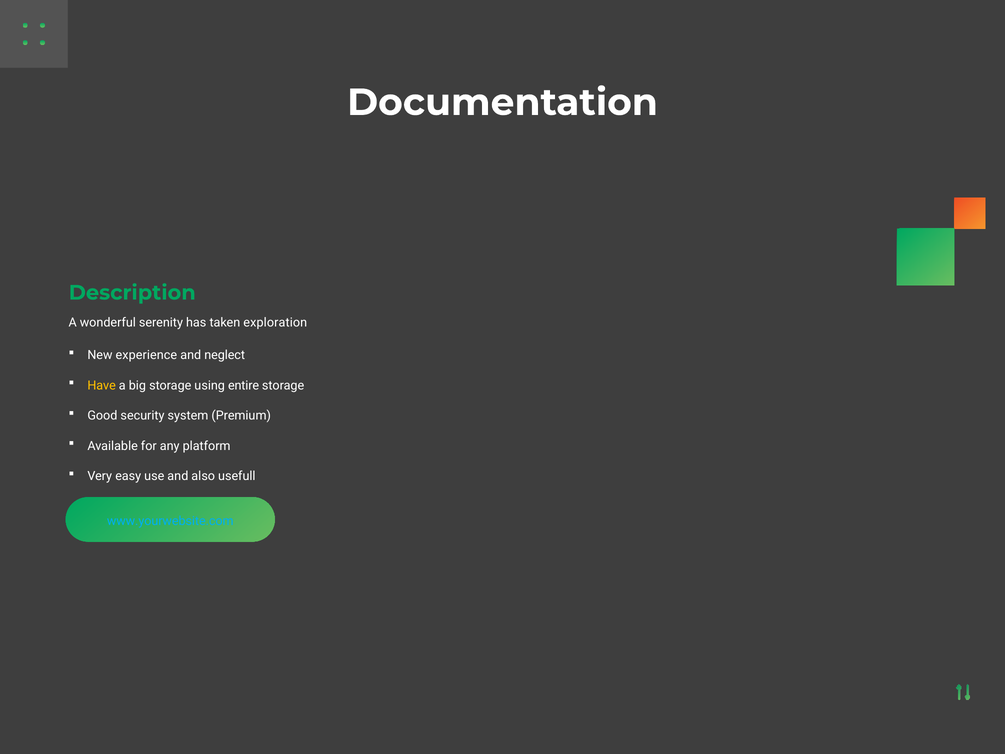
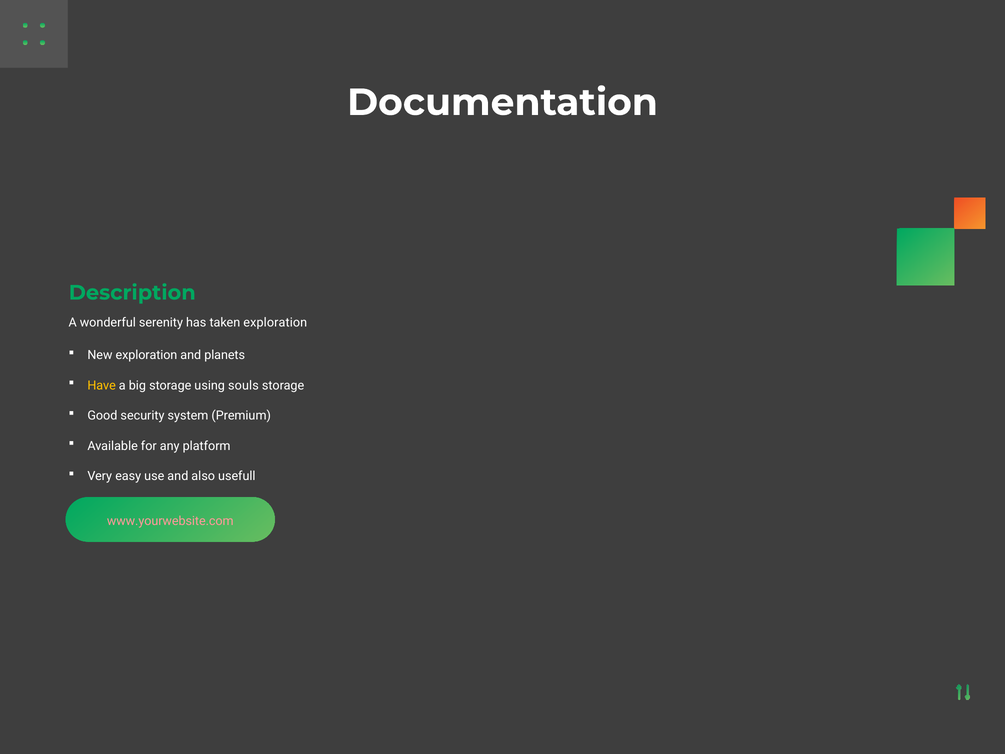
New experience: experience -> exploration
neglect: neglect -> planets
entire: entire -> souls
www.yourwebsite.com colour: light blue -> pink
